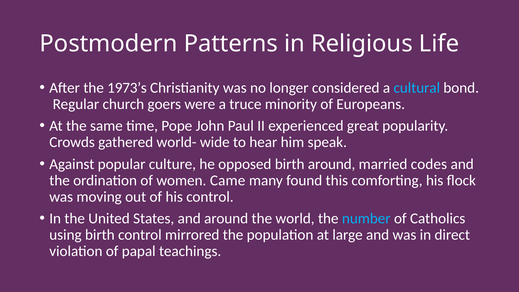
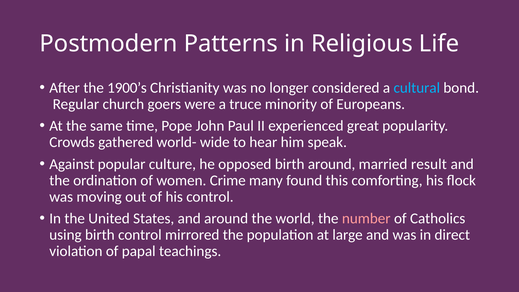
1973’s: 1973’s -> 1900’s
codes: codes -> result
Came: Came -> Crime
number colour: light blue -> pink
